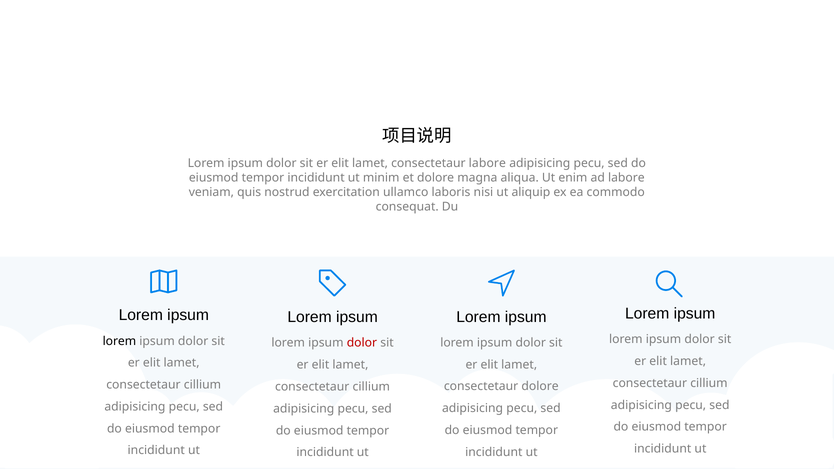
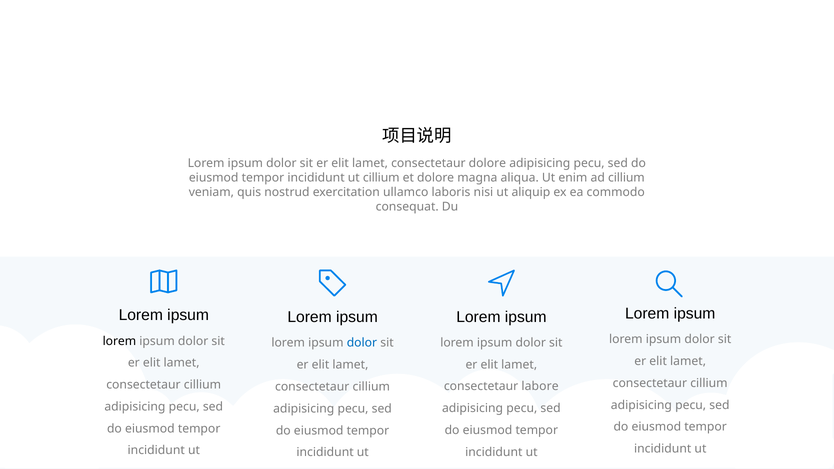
consectetaur labore: labore -> dolore
ut minim: minim -> cillium
ad labore: labore -> cillium
dolor at (362, 343) colour: red -> blue
consectetaur dolore: dolore -> labore
